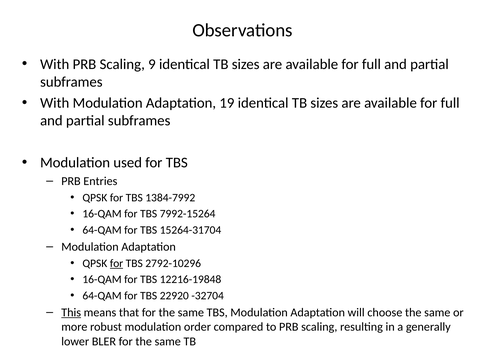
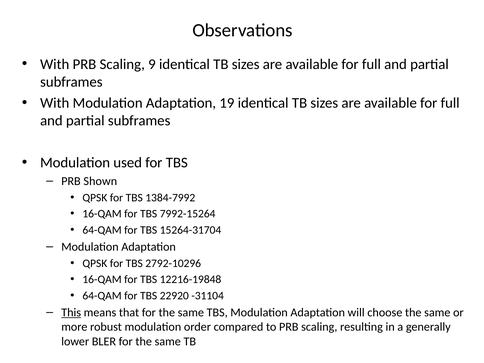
Entries: Entries -> Shown
for at (117, 263) underline: present -> none
-32704: -32704 -> -31104
